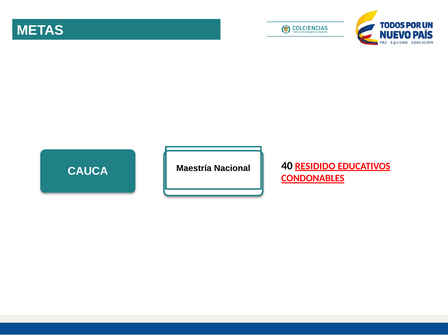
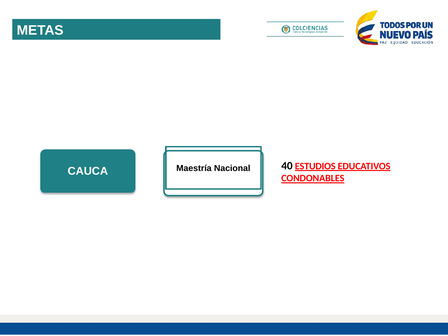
RESIDIDO: RESIDIDO -> ESTUDIOS
